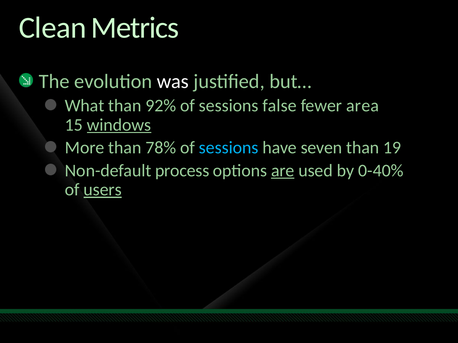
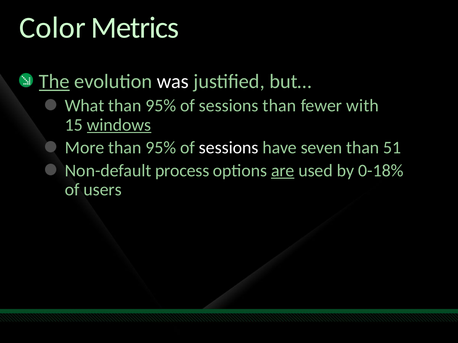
Clean: Clean -> Color
The underline: none -> present
92% at (161, 106): 92% -> 95%
sessions false: false -> than
area: area -> with
More than 78%: 78% -> 95%
sessions at (229, 148) colour: light blue -> white
19: 19 -> 51
0-40%: 0-40% -> 0-18%
users underline: present -> none
